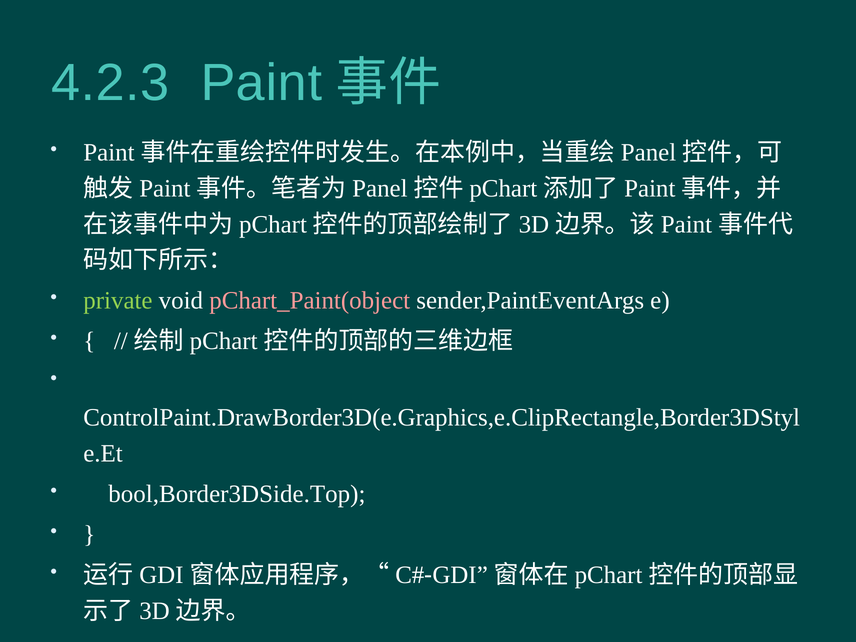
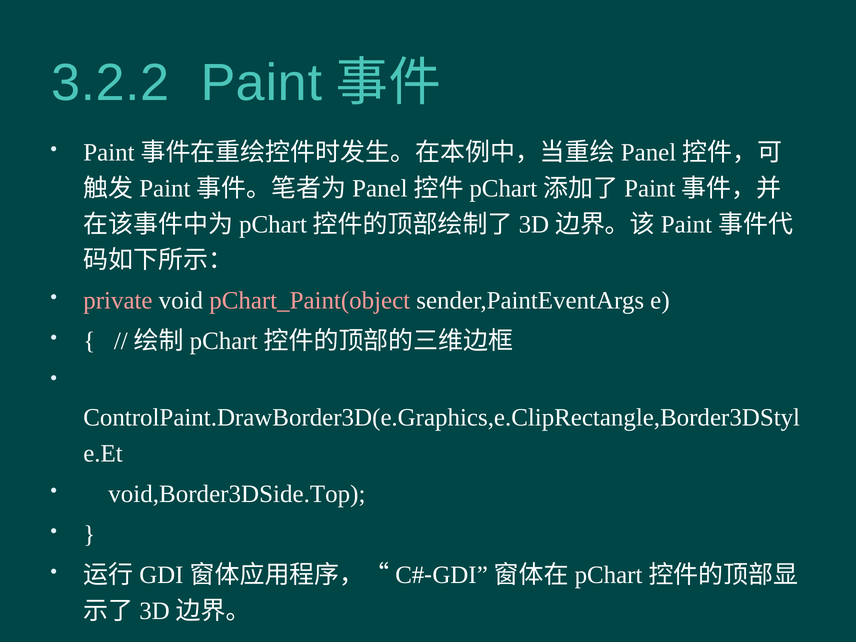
4.2.3: 4.2.3 -> 3.2.2
private colour: light green -> pink
bool,Border3DSide.Top: bool,Border3DSide.Top -> void,Border3DSide.Top
